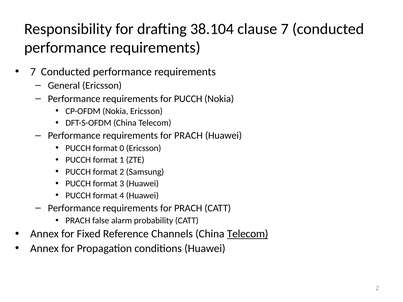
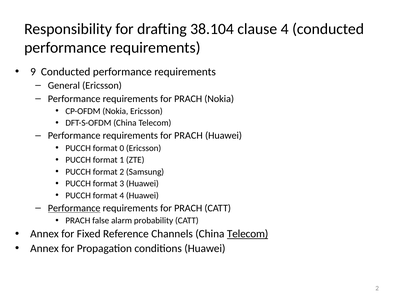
clause 7: 7 -> 4
7 at (33, 72): 7 -> 9
PUCCH at (188, 99): PUCCH -> PRACH
Performance at (74, 208) underline: none -> present
